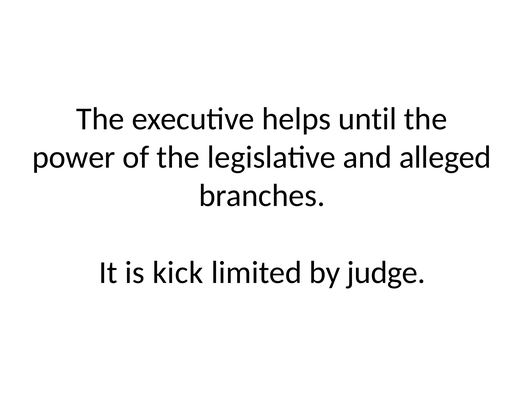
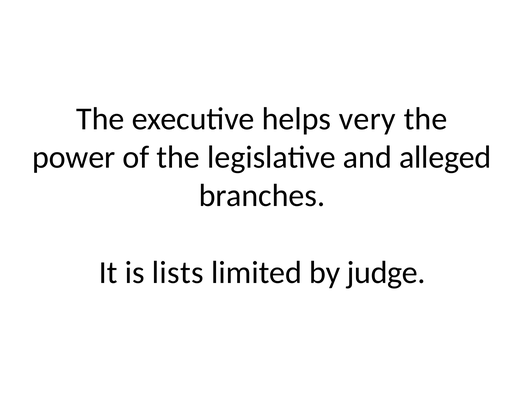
until: until -> very
kick: kick -> lists
